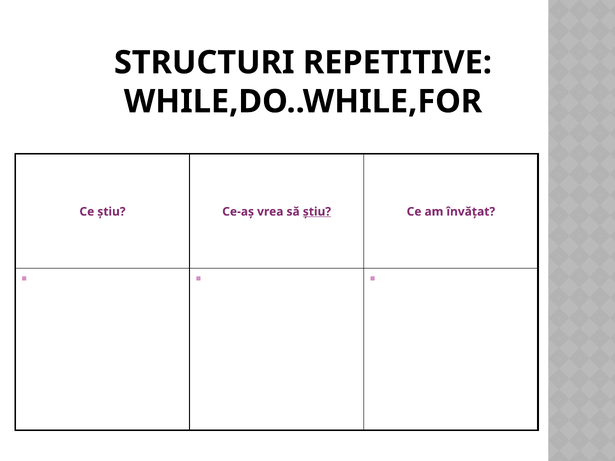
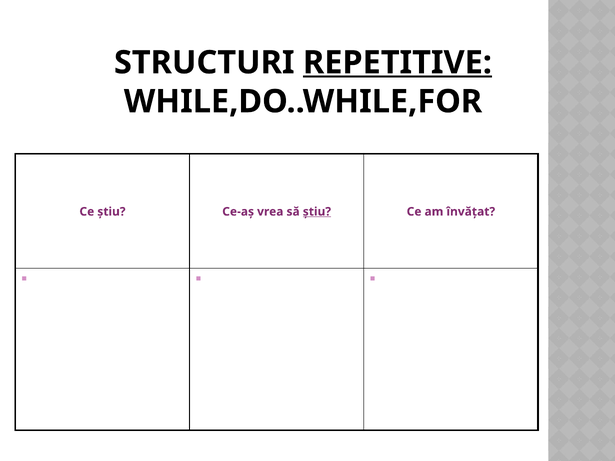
REPETITIVE underline: none -> present
